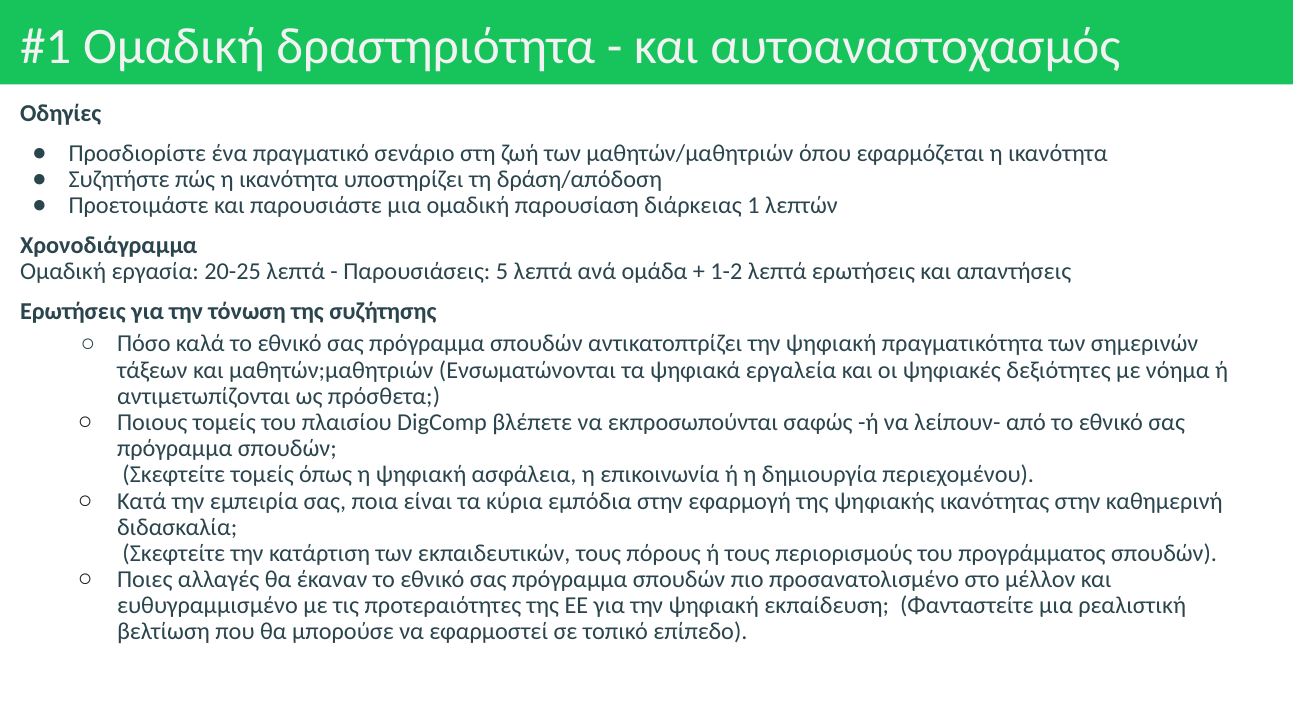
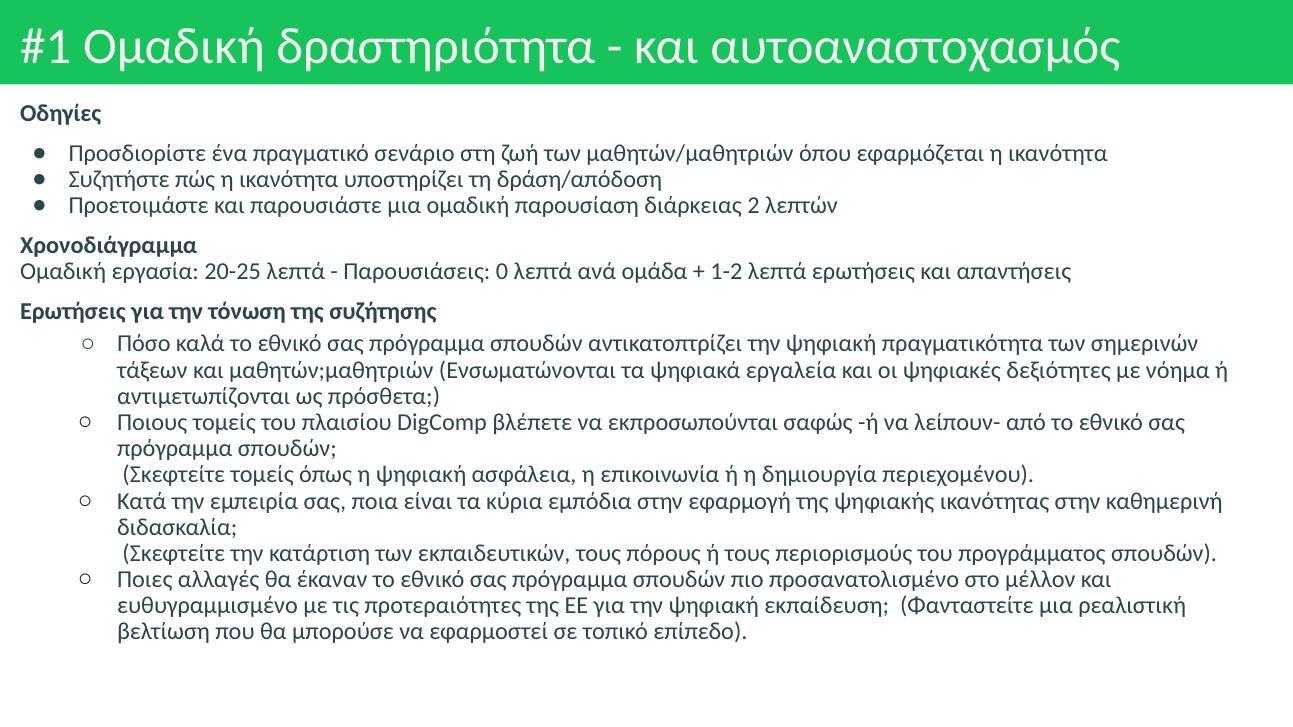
1: 1 -> 2
5: 5 -> 0
